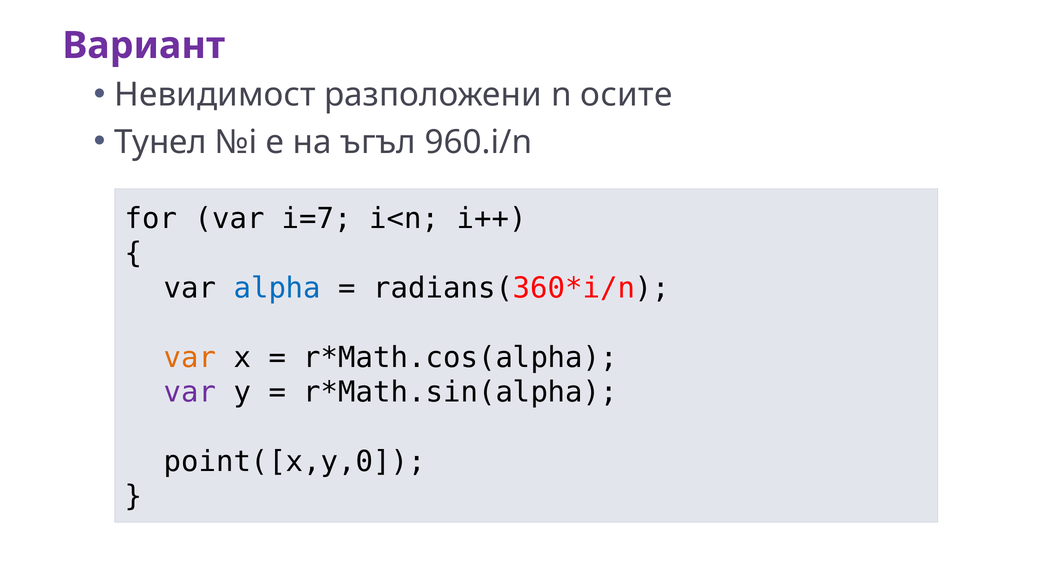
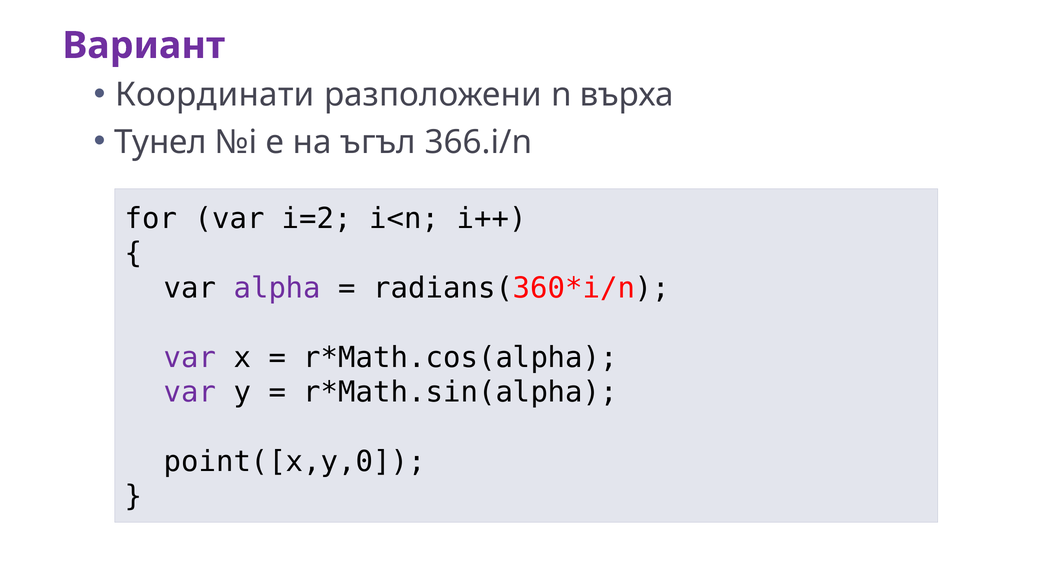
Невидимост: Невидимост -> Координати
осите: осите -> върха
960.i/n: 960.i/n -> 366.i/n
i=7: i=7 -> i=2
alpha colour: blue -> purple
var at (190, 358) colour: orange -> purple
